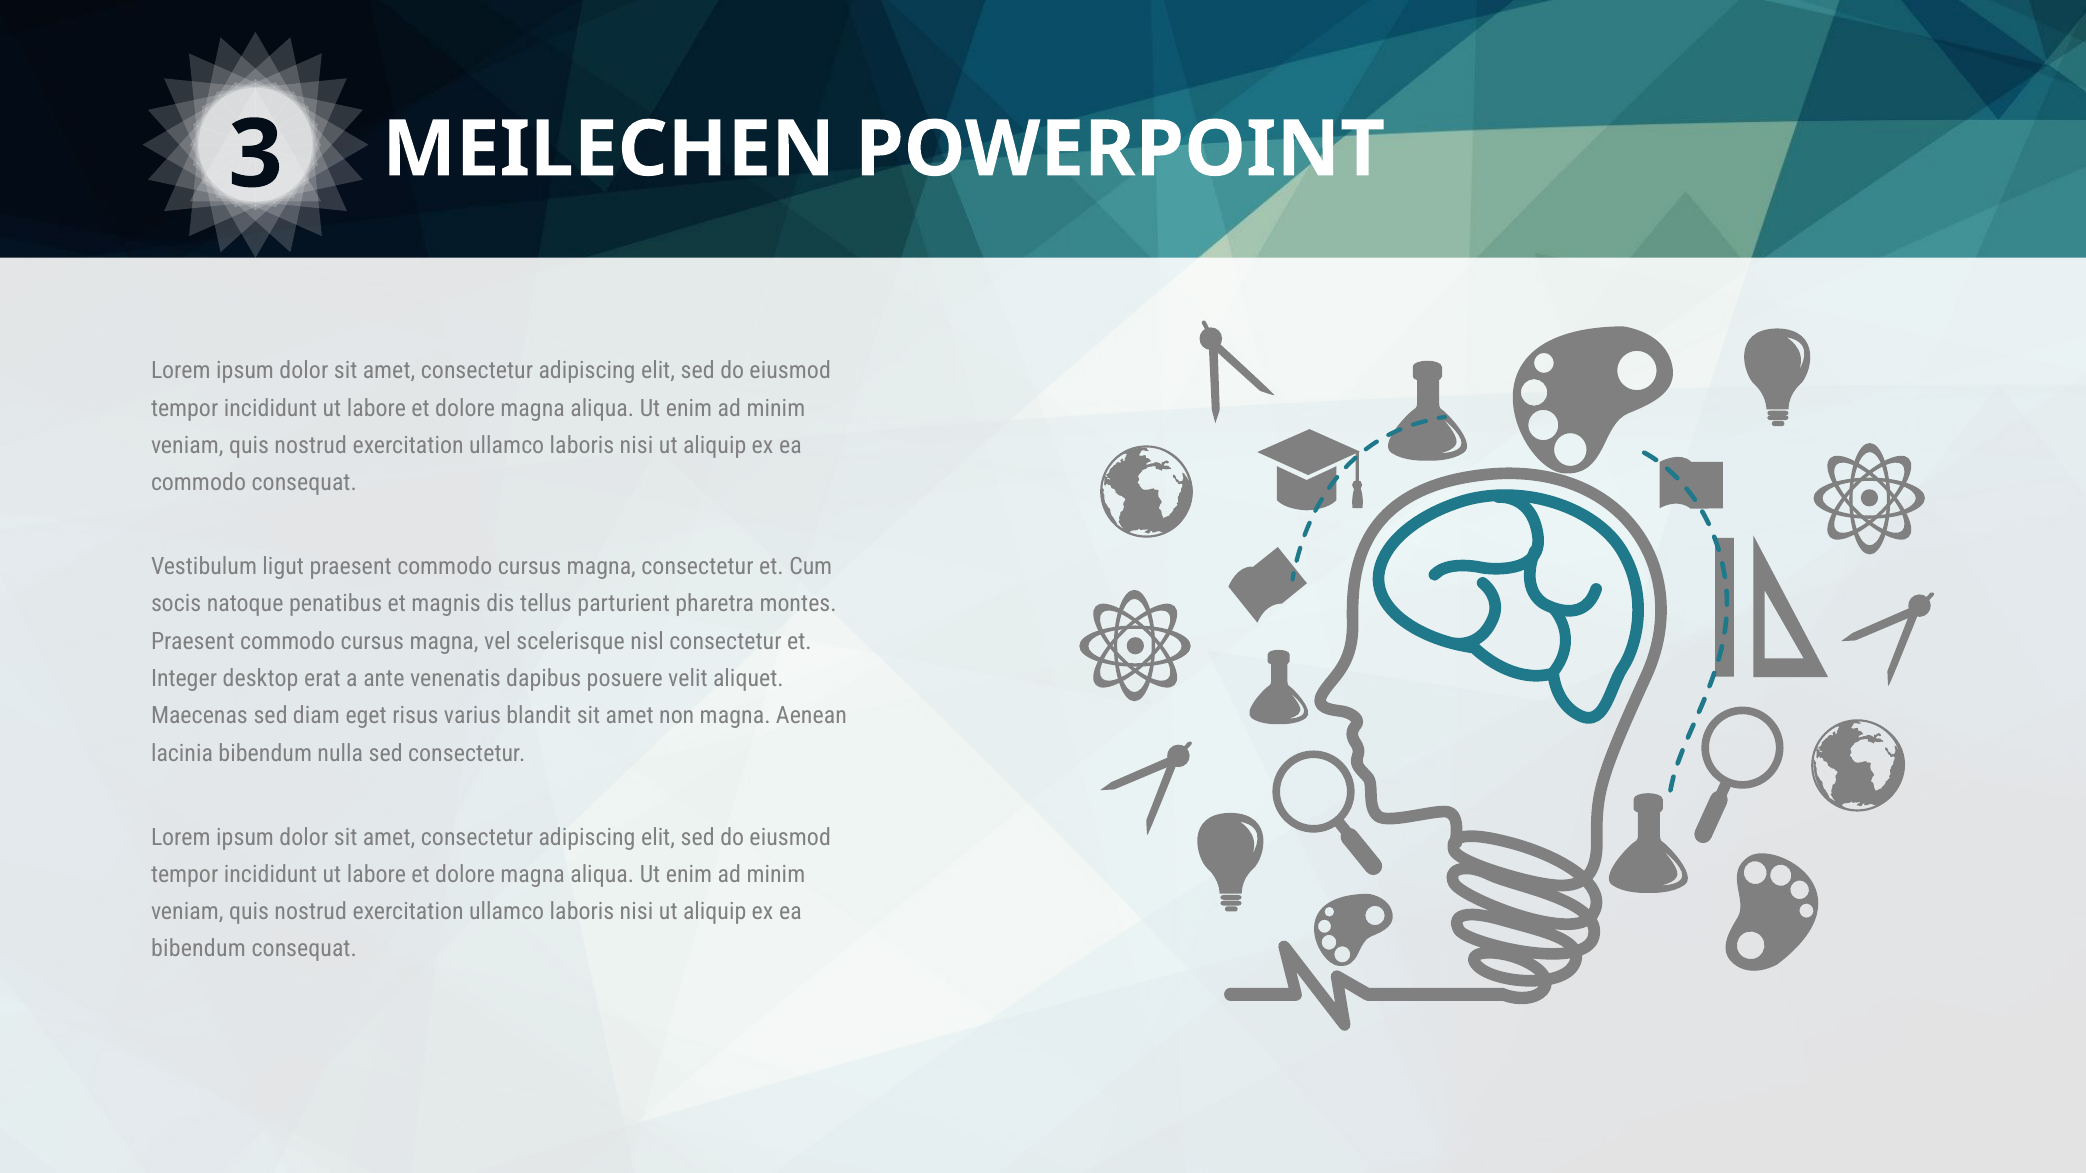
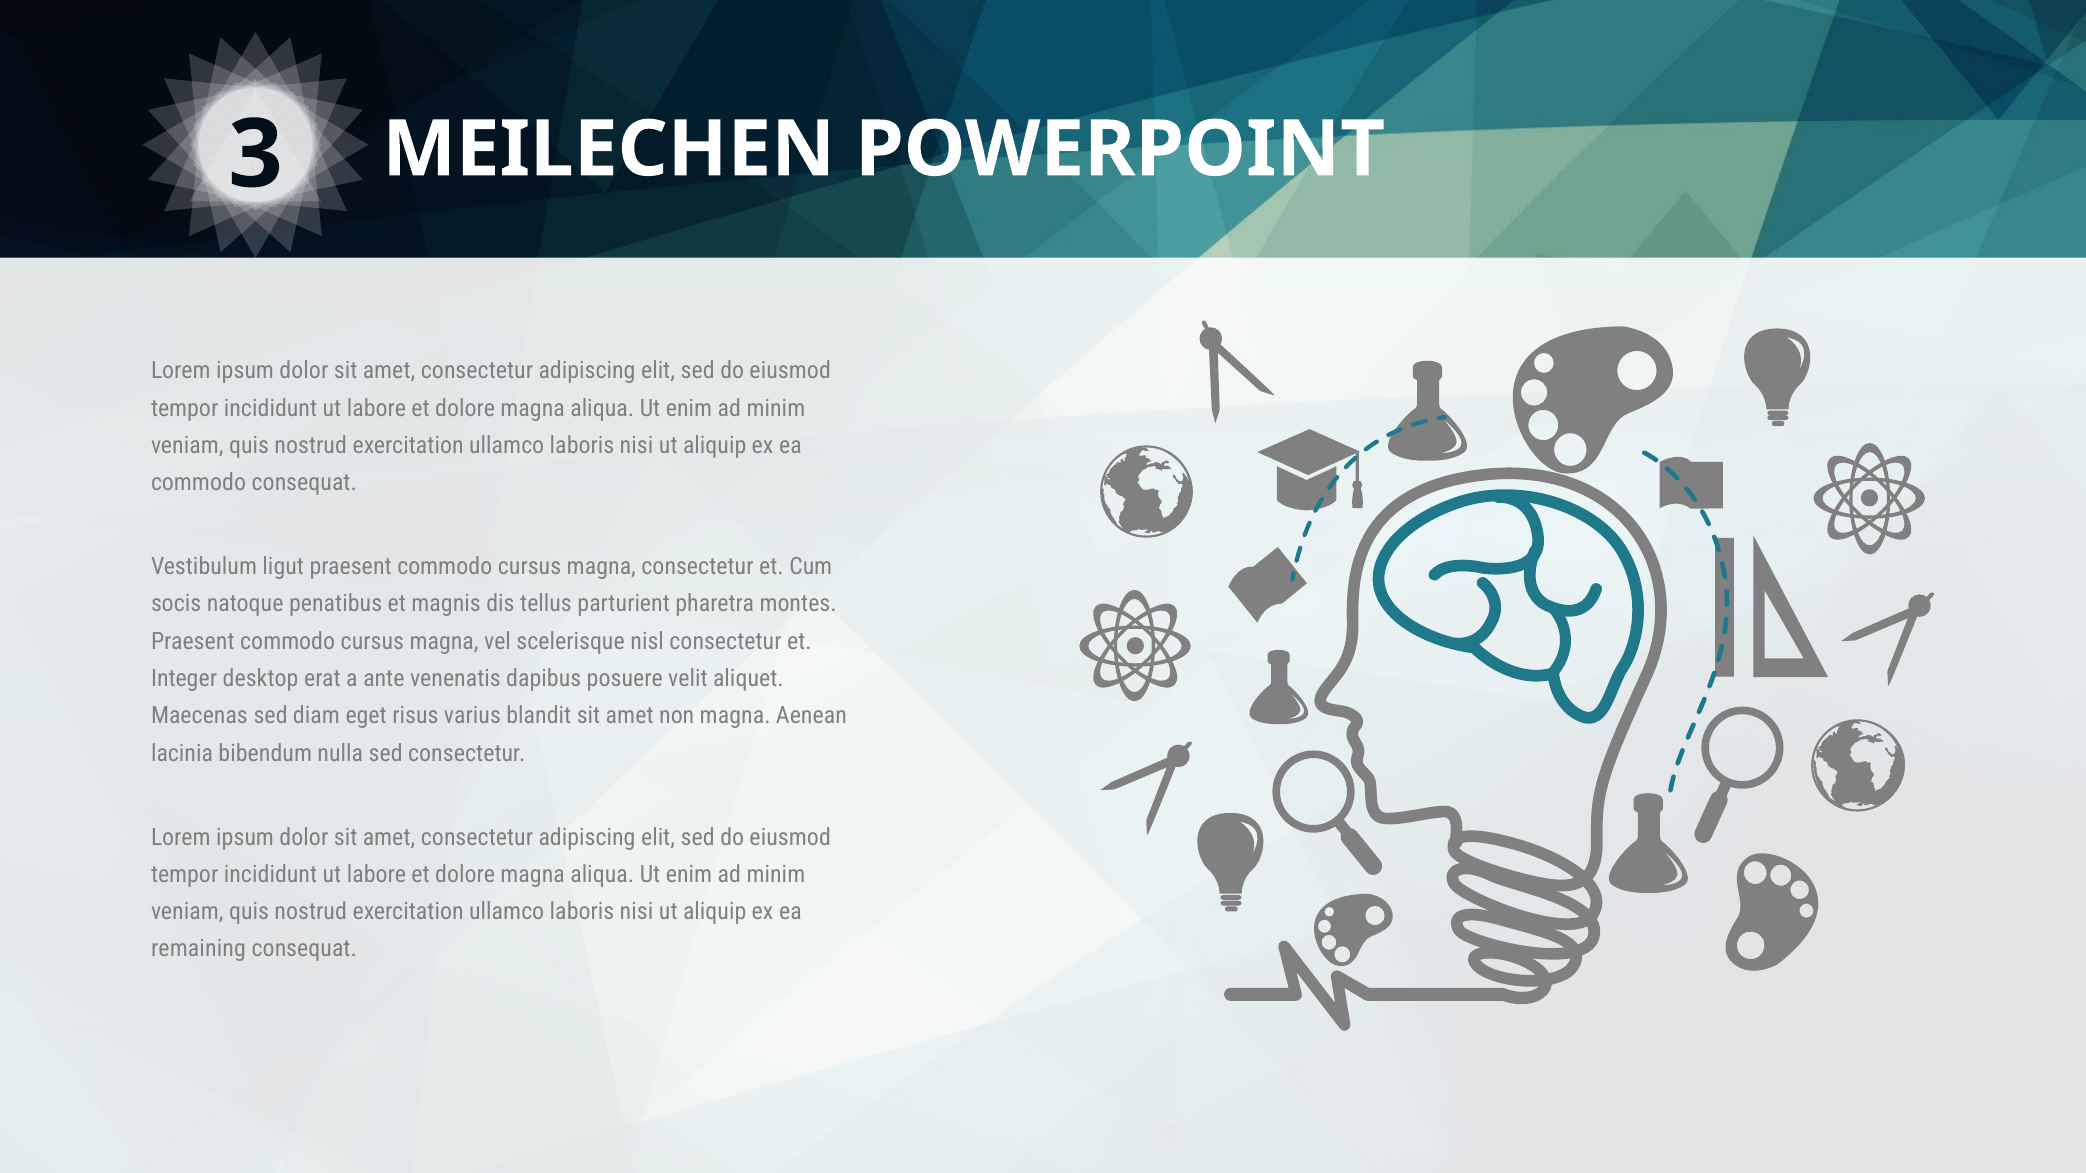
bibendum at (198, 949): bibendum -> remaining
